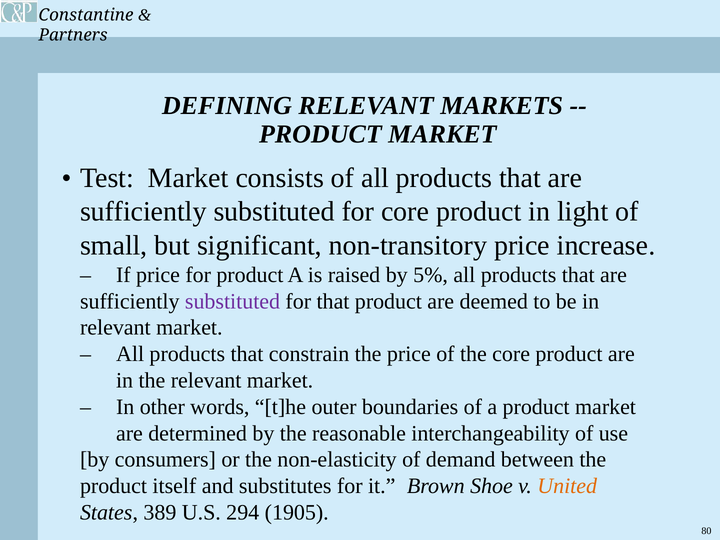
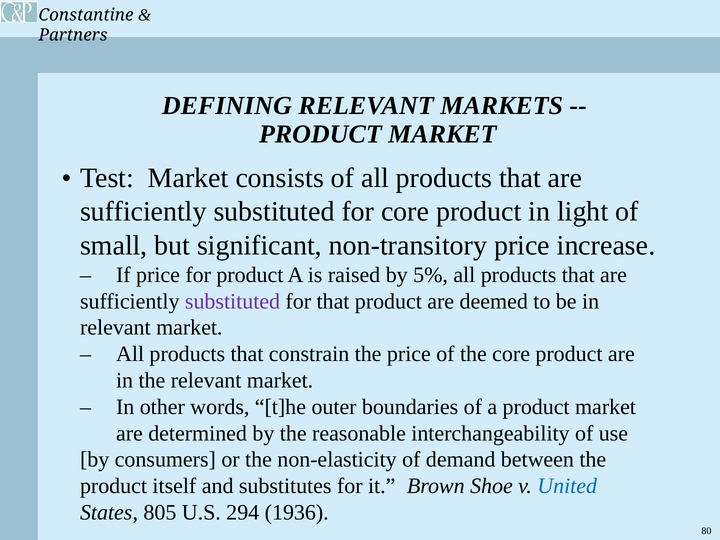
United colour: orange -> blue
389: 389 -> 805
1905: 1905 -> 1936
